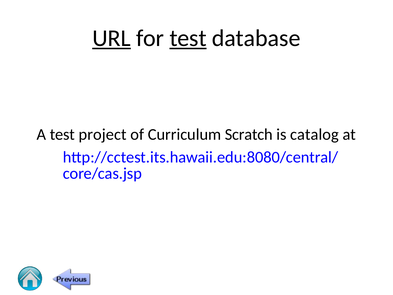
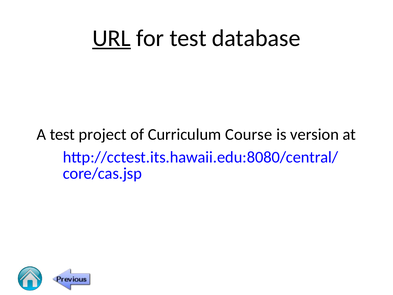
test at (188, 38) underline: present -> none
Scratch: Scratch -> Course
catalog: catalog -> version
